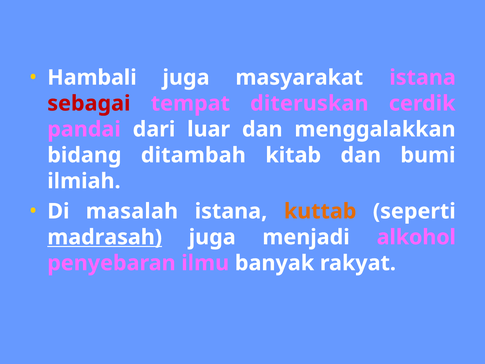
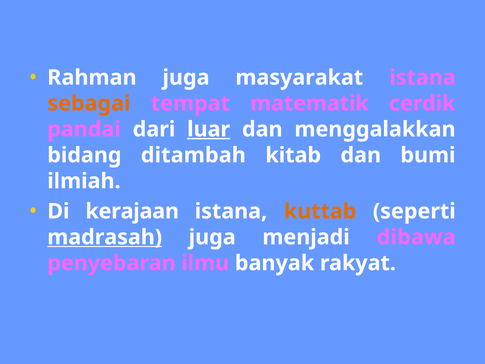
Hambali: Hambali -> Rahman
sebagai colour: red -> orange
diteruskan: diteruskan -> matematik
luar underline: none -> present
masalah: masalah -> kerajaan
alkohol: alkohol -> dibawa
